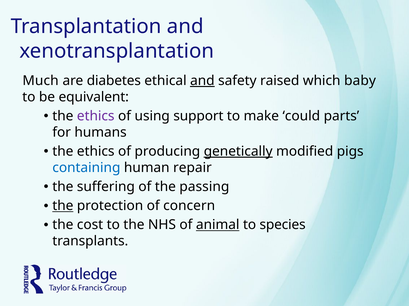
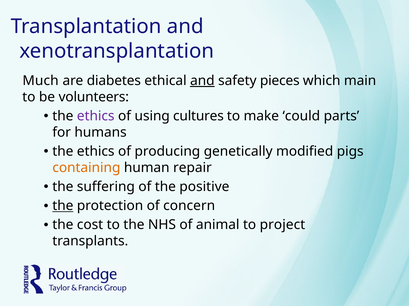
raised: raised -> pieces
baby: baby -> main
equivalent: equivalent -> volunteers
support: support -> cultures
genetically underline: present -> none
containing colour: blue -> orange
passing: passing -> positive
animal underline: present -> none
species: species -> project
